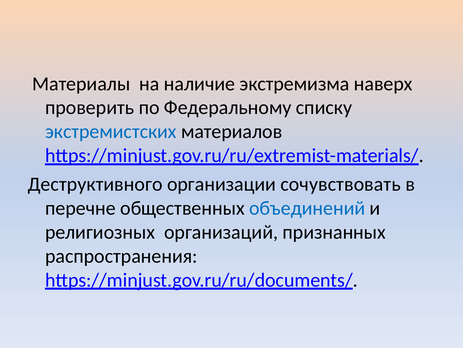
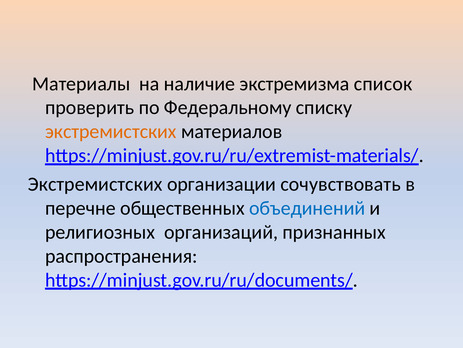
наверх: наверх -> список
экстремистских at (111, 131) colour: blue -> orange
Деструктивного at (95, 184): Деструктивного -> Экстремистских
